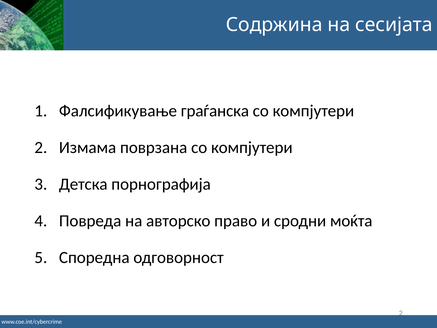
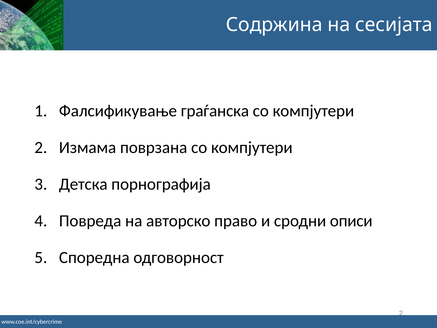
моќта: моќта -> описи
